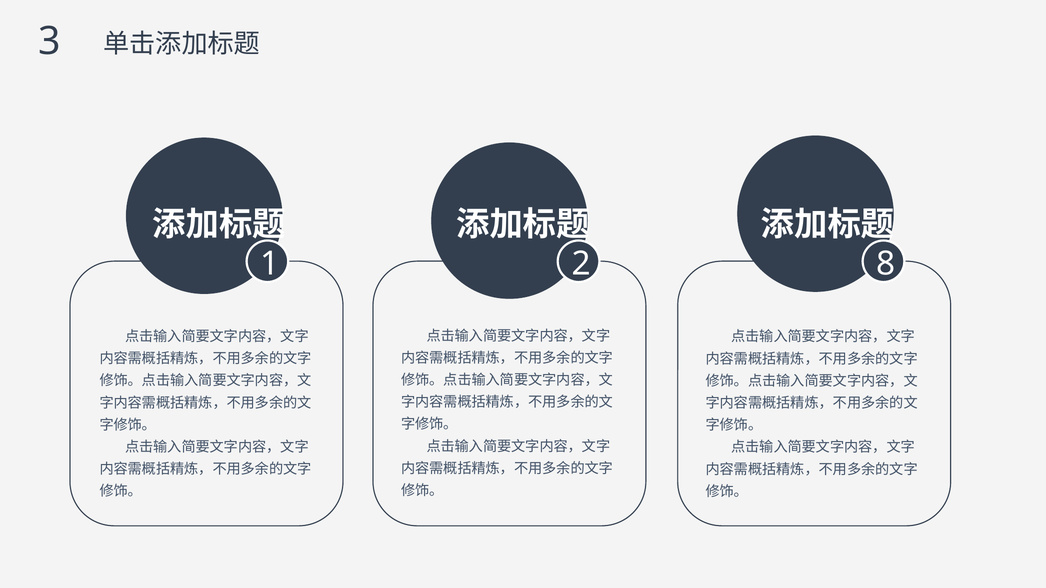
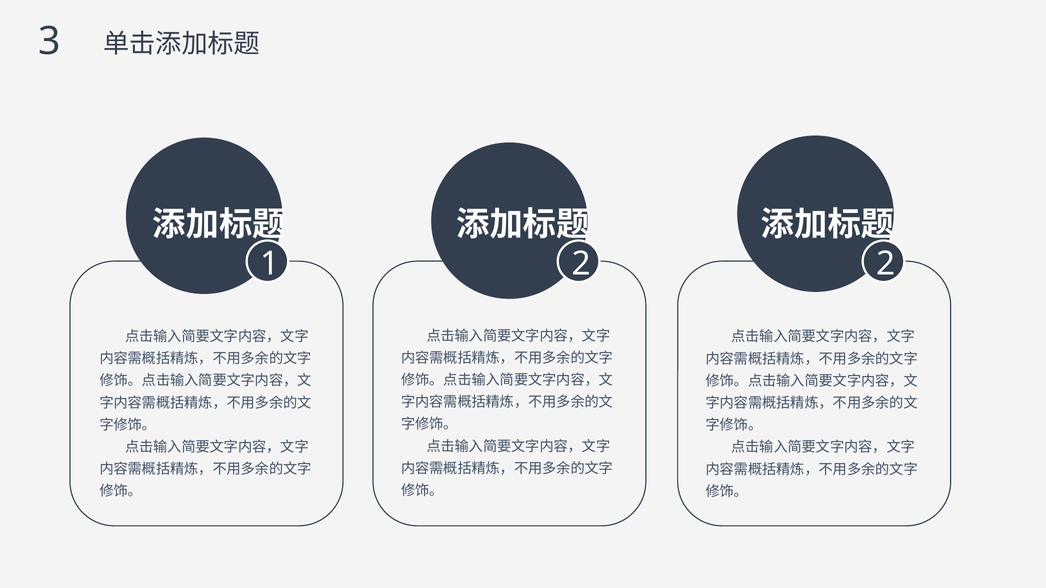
2 8: 8 -> 2
